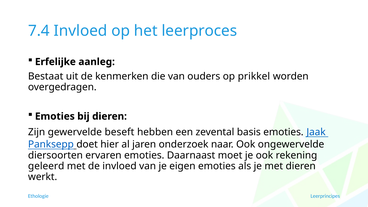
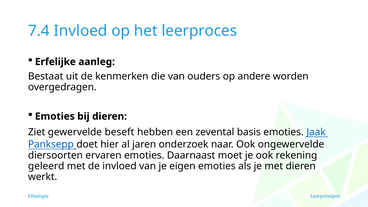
prikkel: prikkel -> andere
Zijn: Zijn -> Ziet
